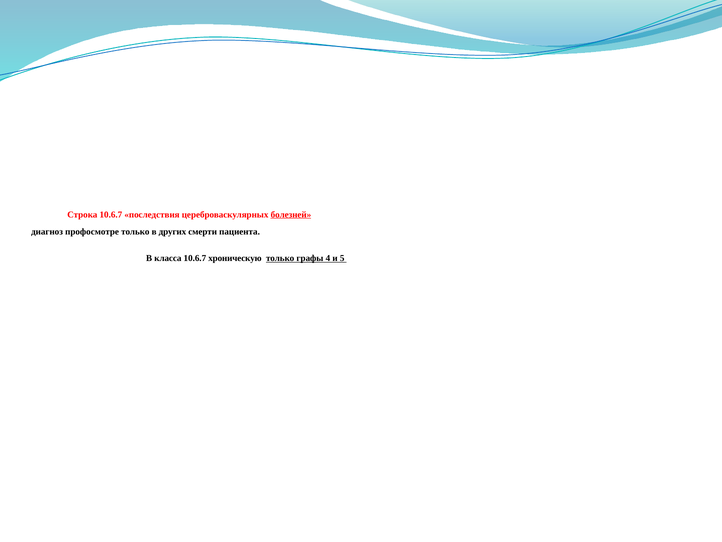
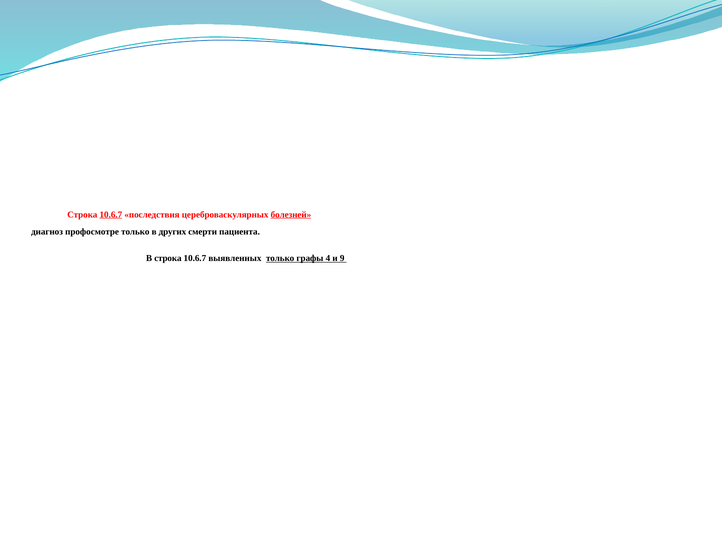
10.6.7 at (111, 214) underline: none -> present
В класса: класса -> строка
хроническую: хроническую -> выявленных
5: 5 -> 9
